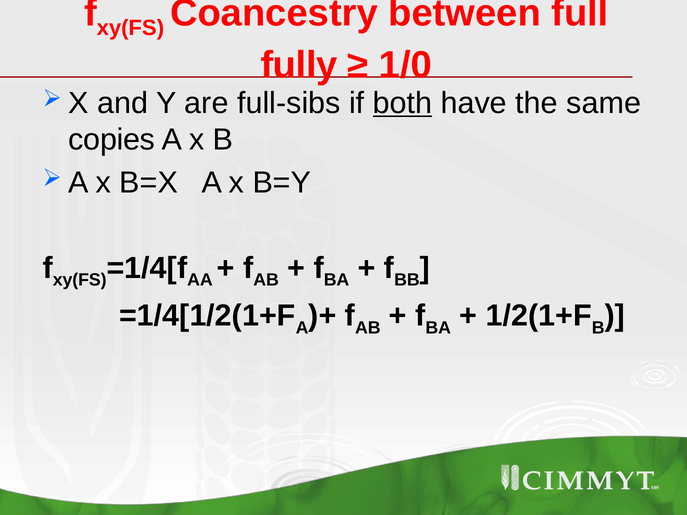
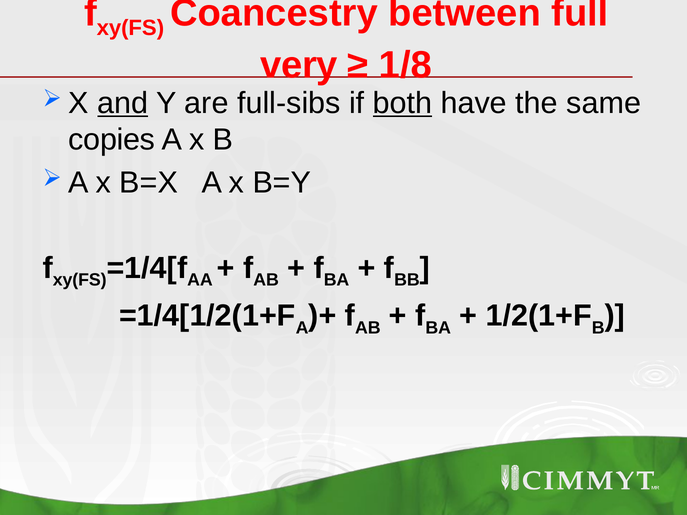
fully: fully -> very
1/0: 1/0 -> 1/8
and underline: none -> present
